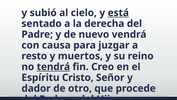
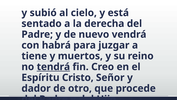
está underline: present -> none
causa: causa -> habrá
resto: resto -> tiene
